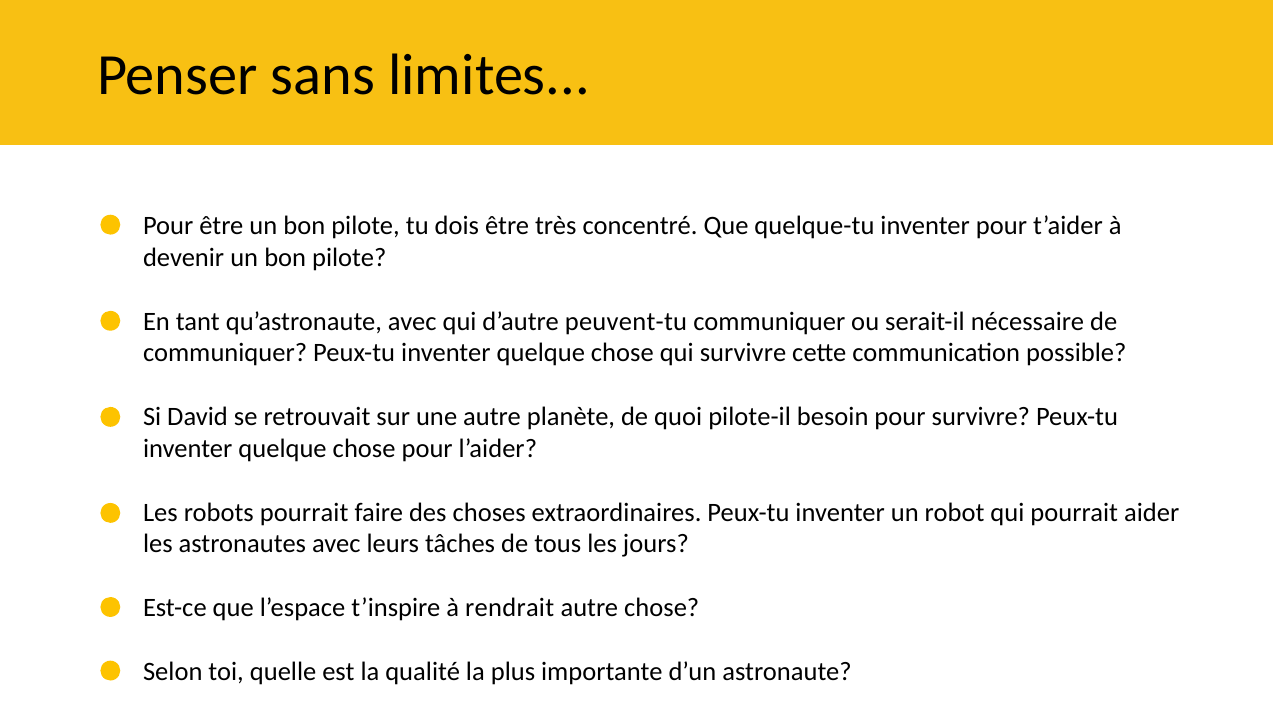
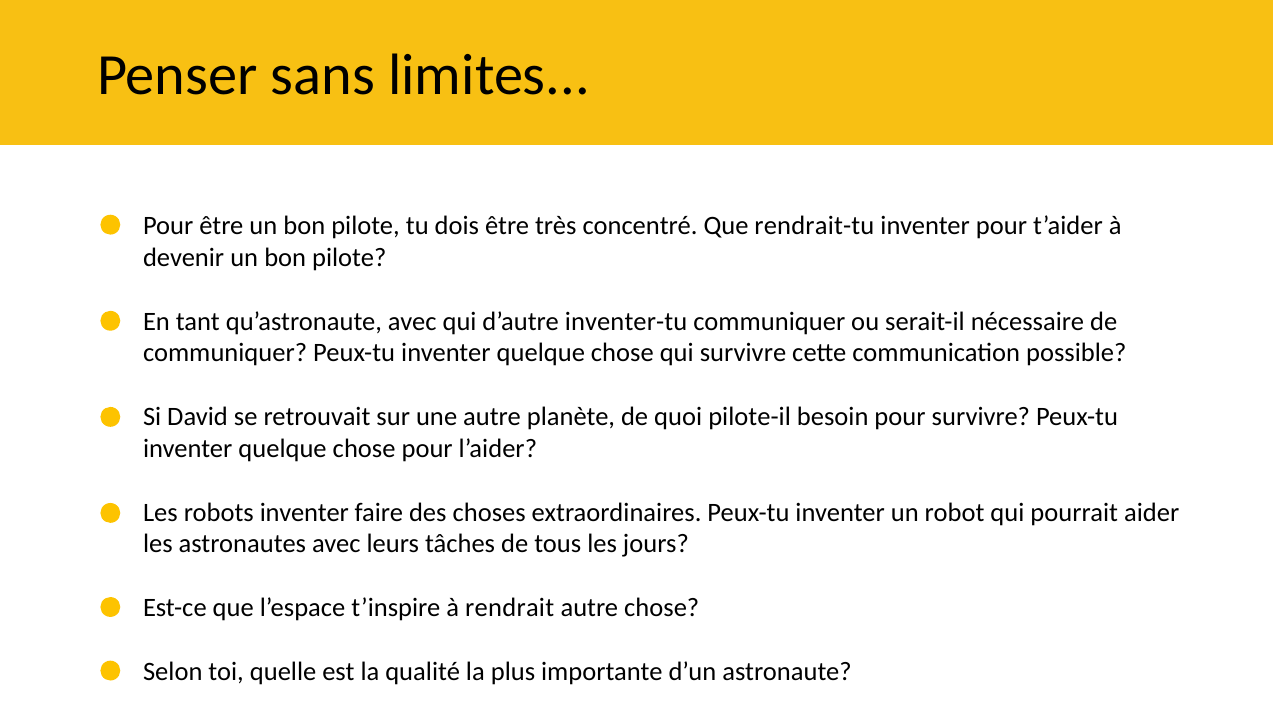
quelque-tu: quelque-tu -> rendrait-tu
peuvent-tu: peuvent-tu -> inventer-tu
robots pourrait: pourrait -> inventer
